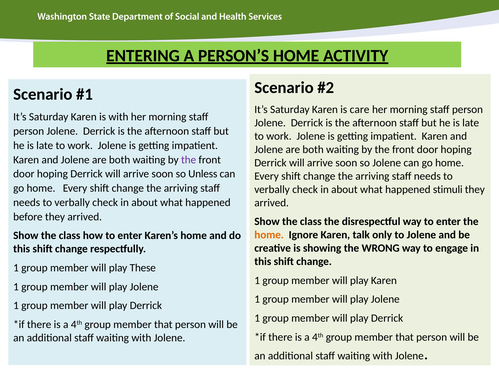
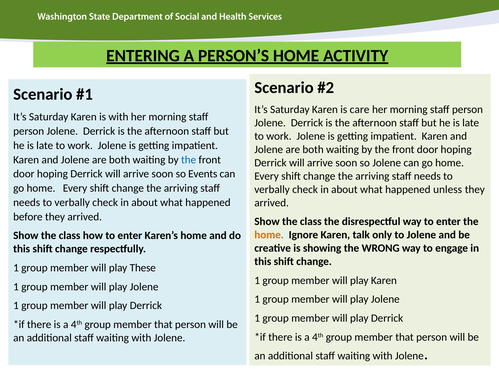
the at (189, 159) colour: purple -> blue
Unless: Unless -> Events
stimuli: stimuli -> unless
